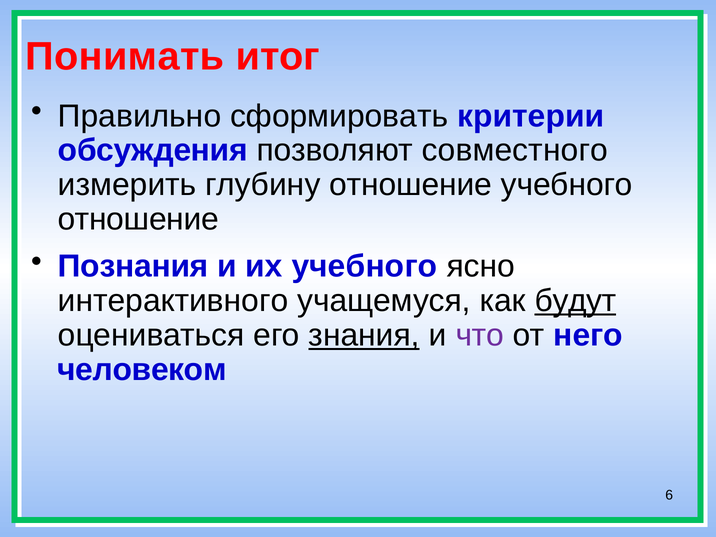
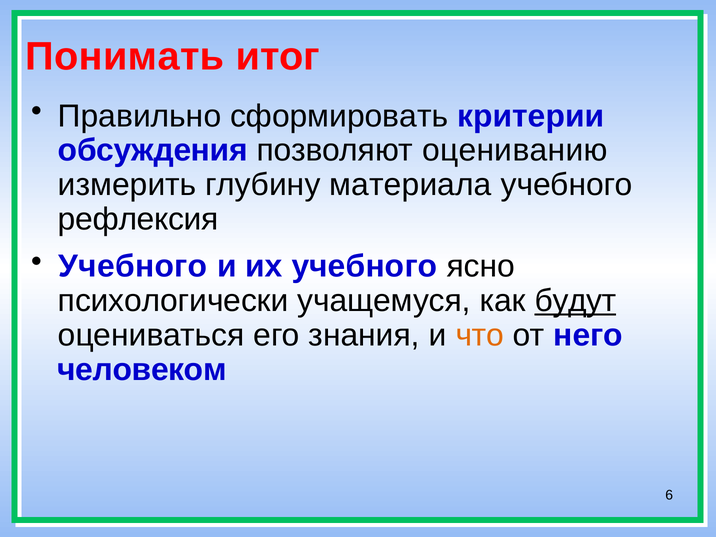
совместного: совместного -> оцениванию
глубину отношение: отношение -> материала
отношение at (138, 219): отношение -> рефлексия
Познания at (133, 266): Познания -> Учебного
интерактивного: интерактивного -> психологически
знания underline: present -> none
что colour: purple -> orange
